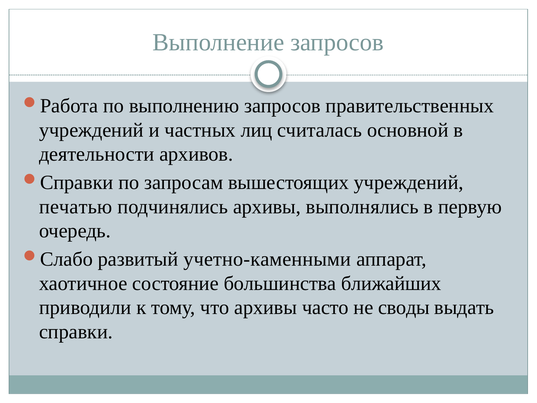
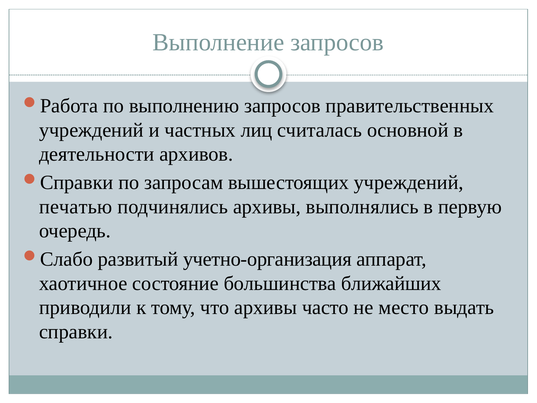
учетно-каменными: учетно-каменными -> учетно-организация
своды: своды -> место
